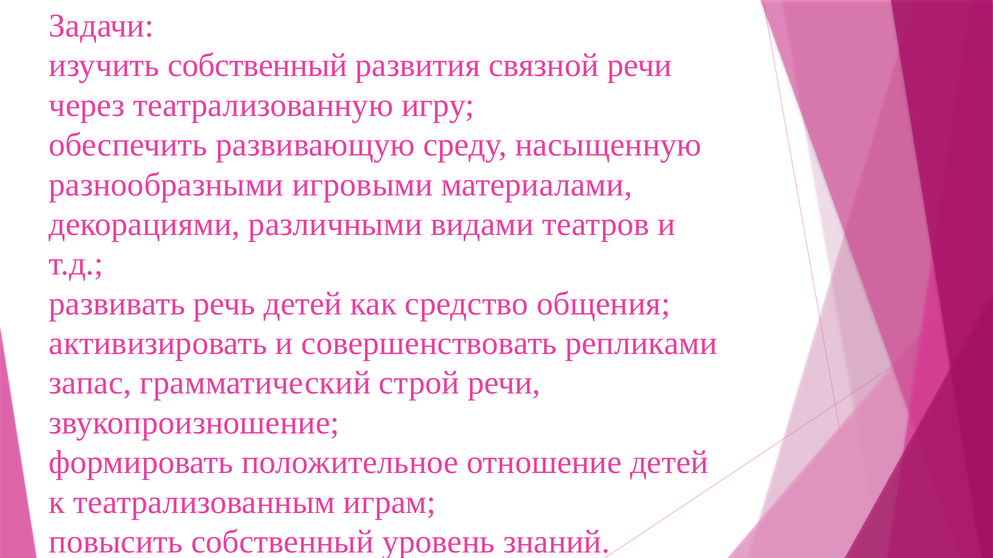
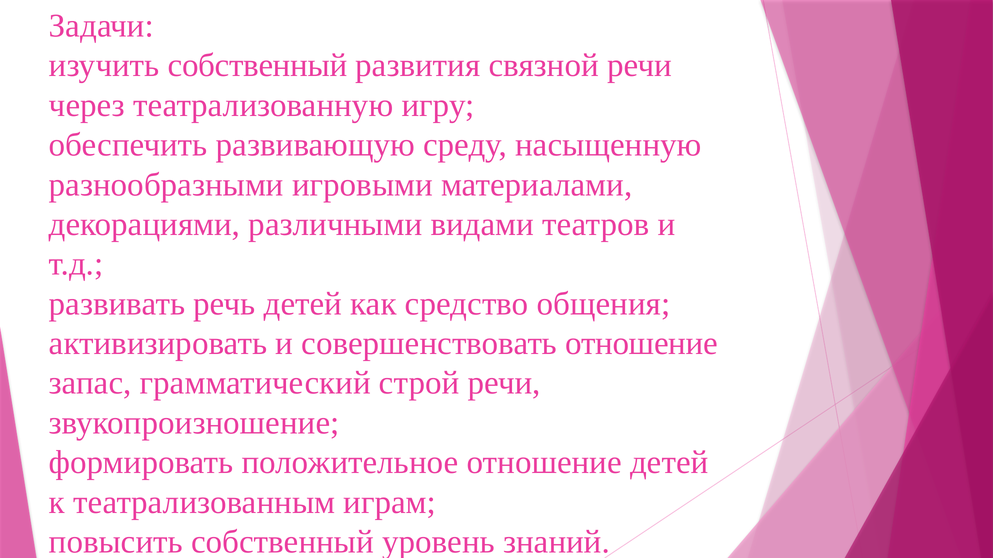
совершенствовать репликами: репликами -> отношение
